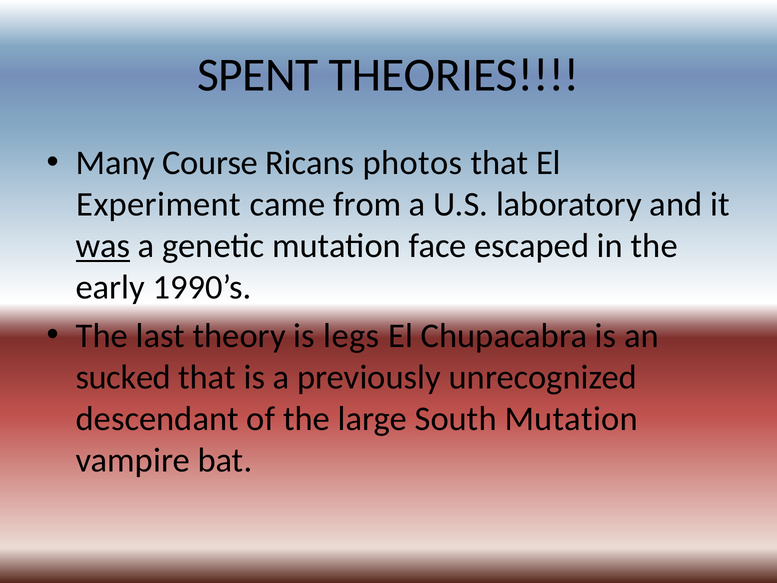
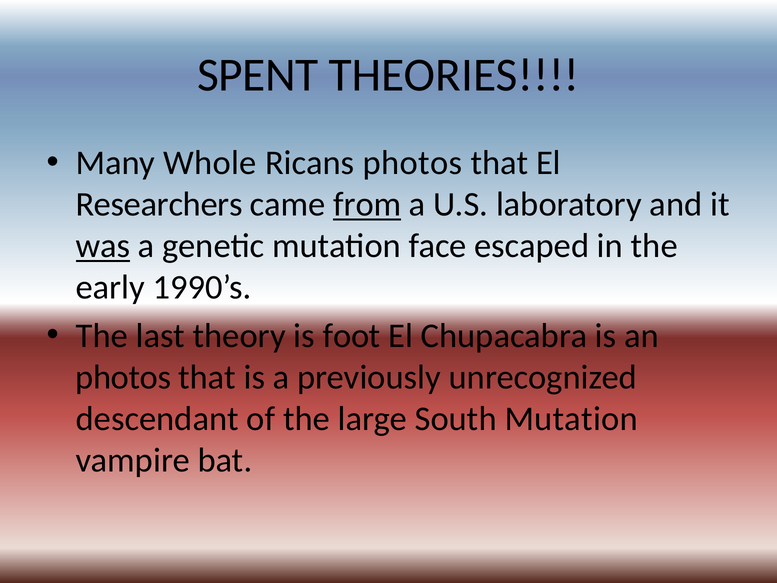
Course: Course -> Whole
Experiment: Experiment -> Researchers
from underline: none -> present
legs: legs -> foot
sucked at (123, 377): sucked -> photos
